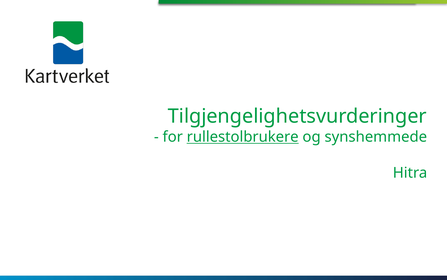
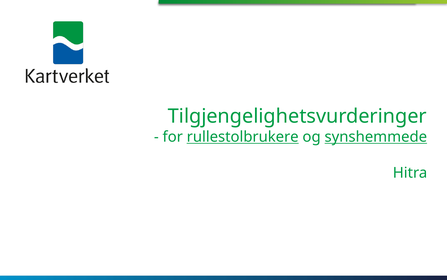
synshemmede underline: none -> present
